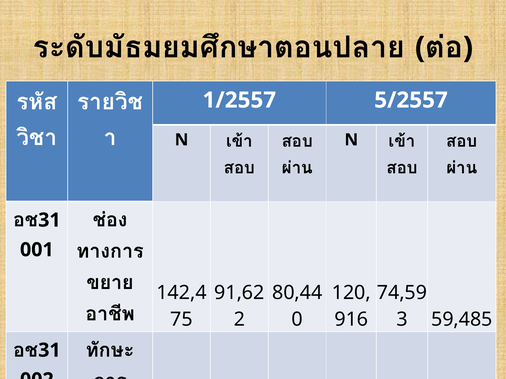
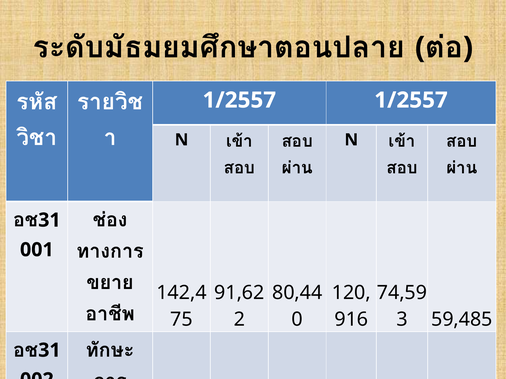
1/2557 5/2557: 5/2557 -> 1/2557
